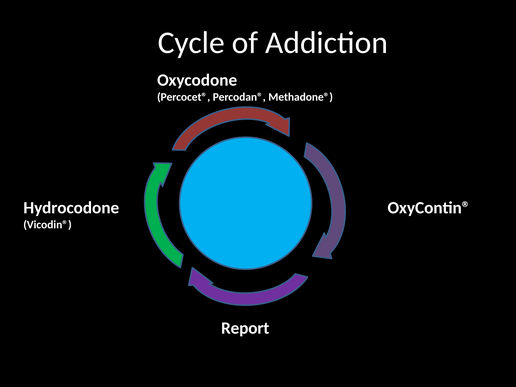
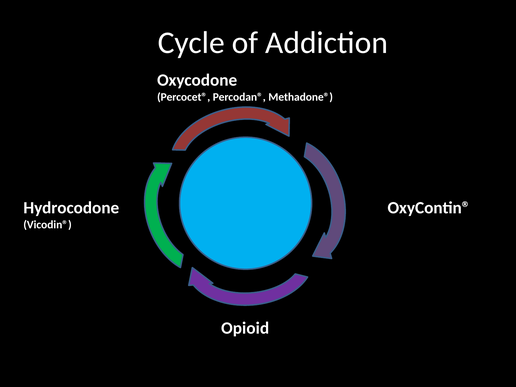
Report: Report -> Opioid
